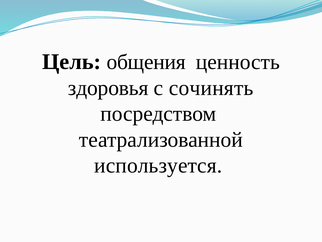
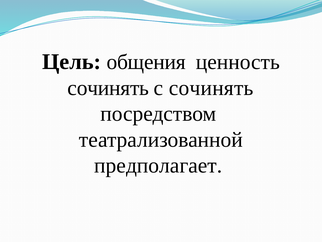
здоровья at (108, 88): здоровья -> сочинять
используется: используется -> предполагает
